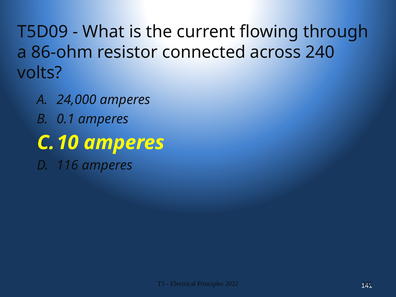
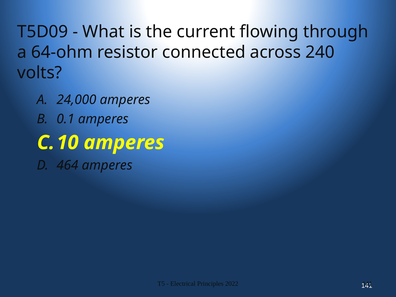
86-ohm: 86-ohm -> 64-ohm
116: 116 -> 464
